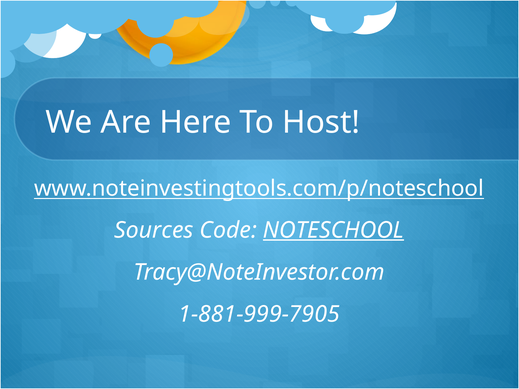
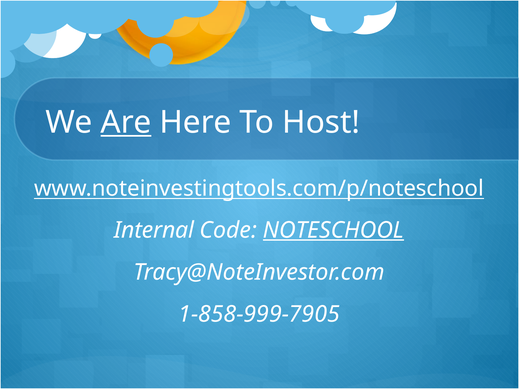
Are underline: none -> present
Sources: Sources -> Internal
1-881-999-7905: 1-881-999-7905 -> 1-858-999-7905
